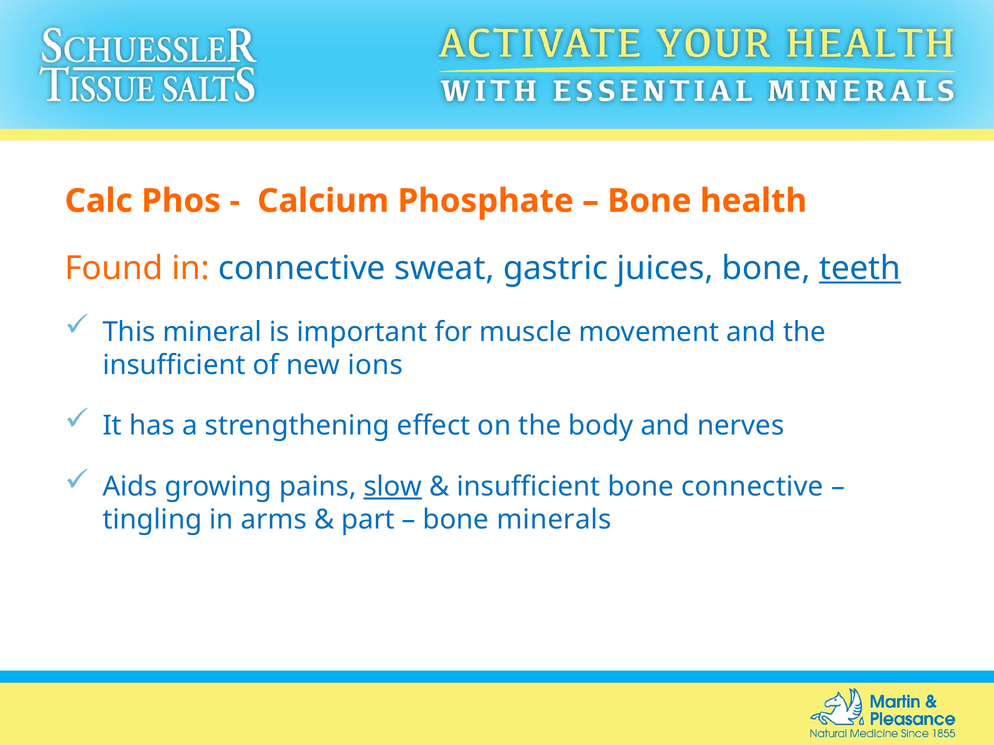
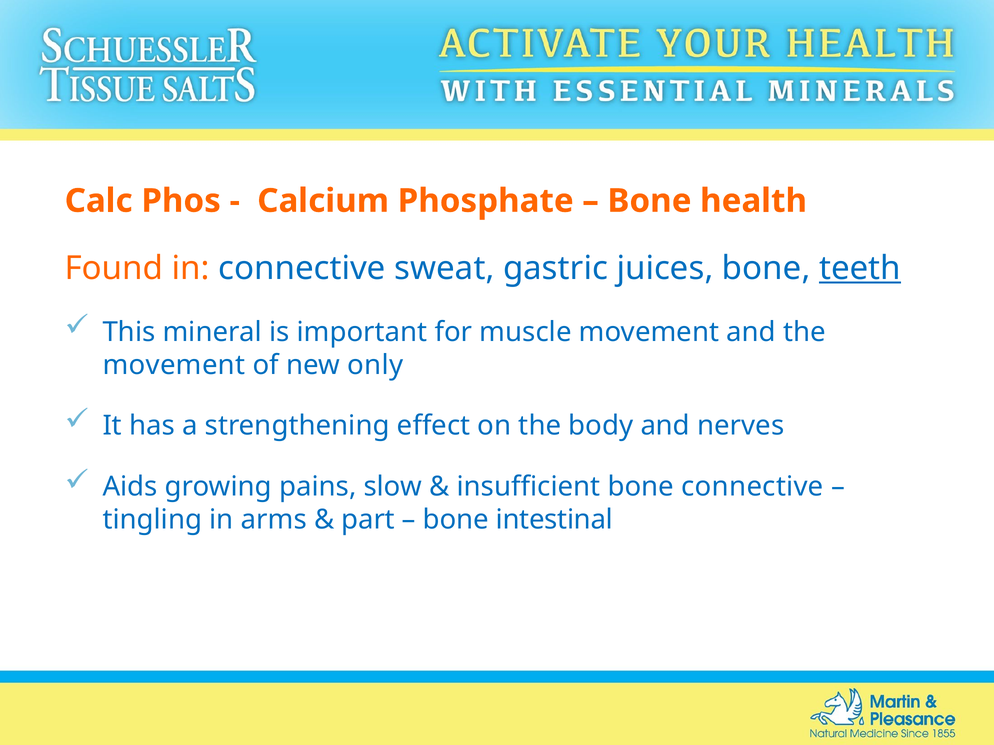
insufficient at (174, 365): insufficient -> movement
ions: ions -> only
slow underline: present -> none
minerals: minerals -> intestinal
